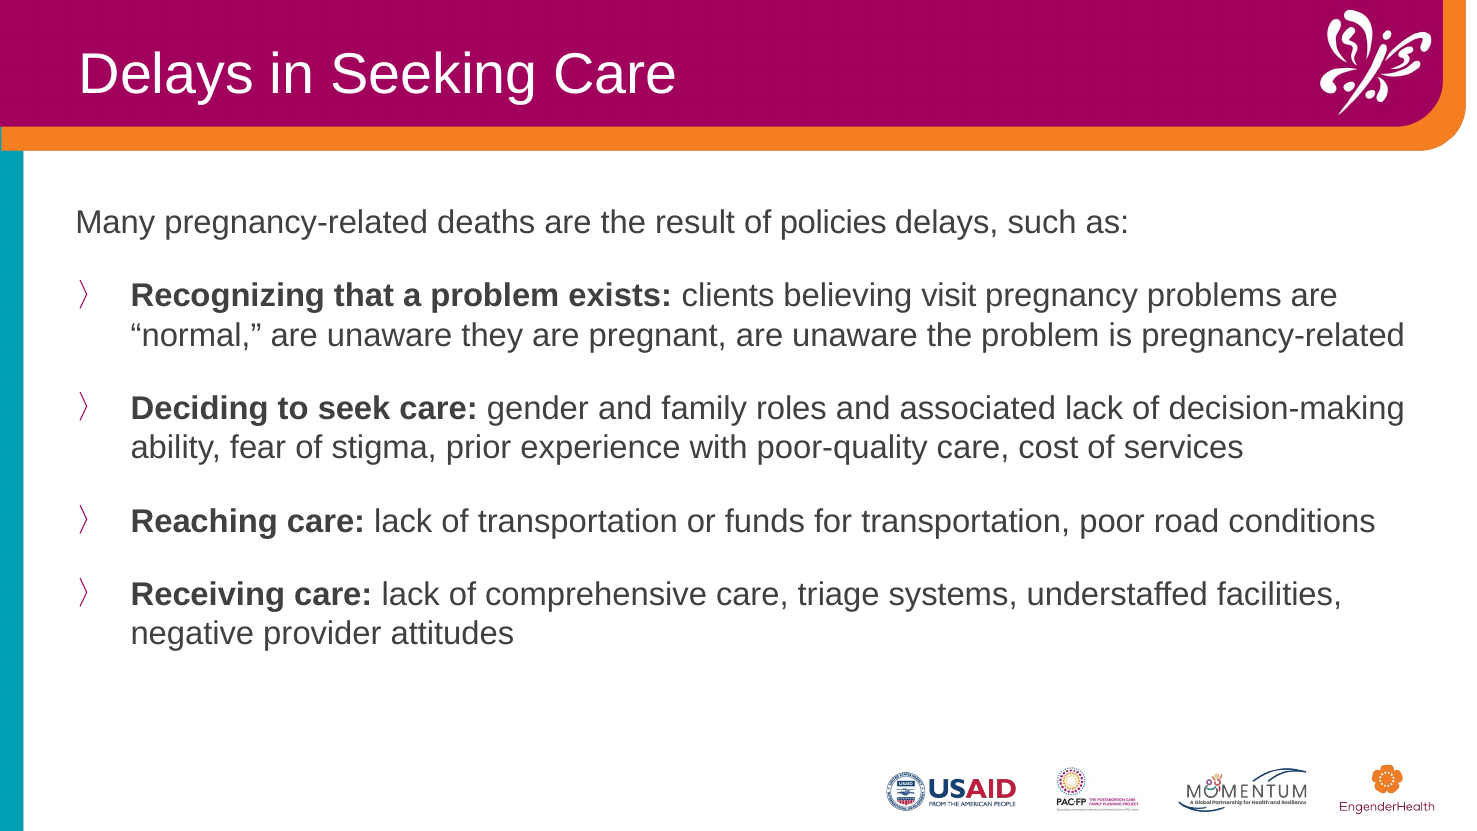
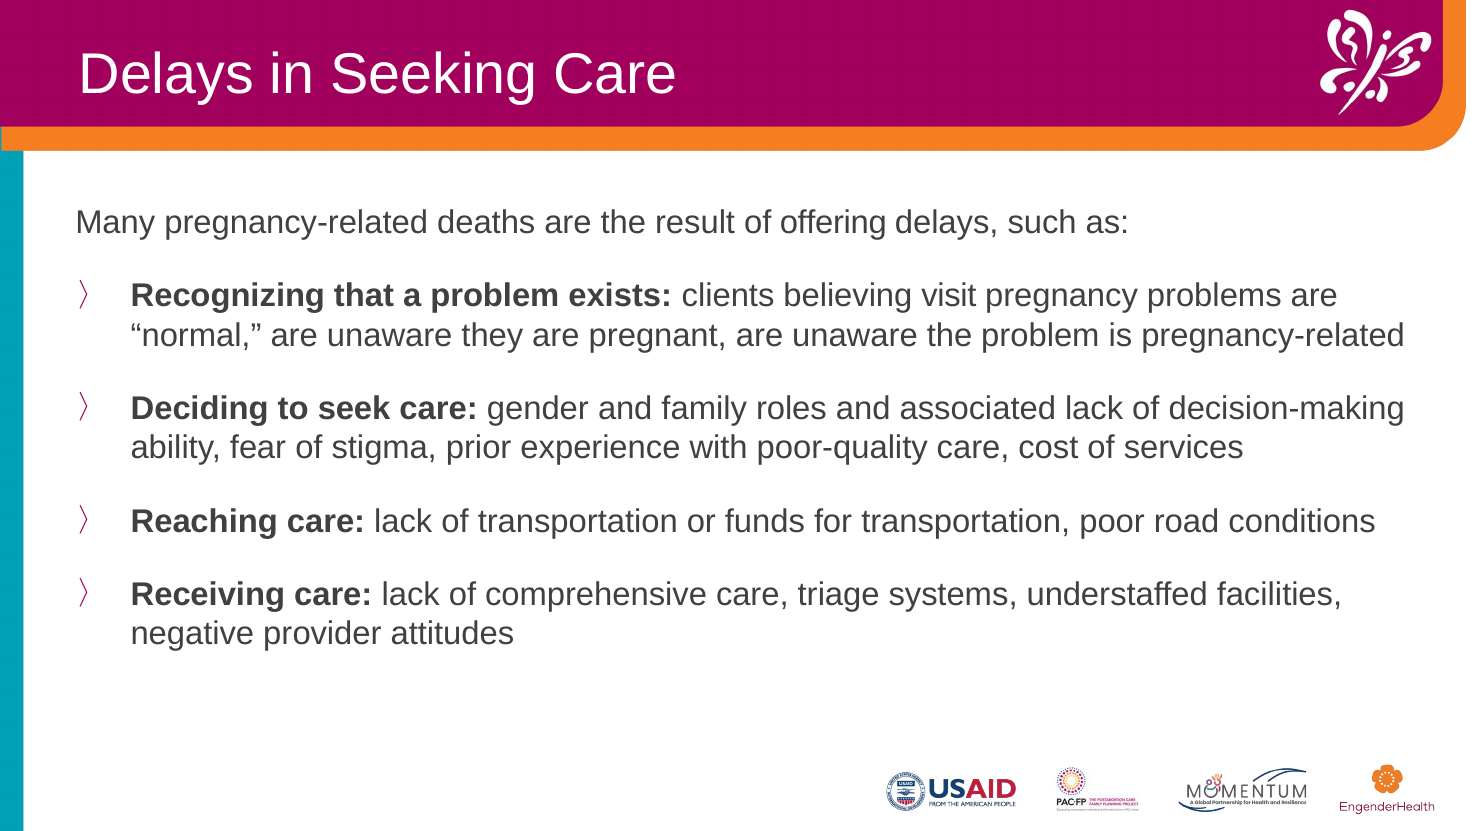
policies: policies -> offering
